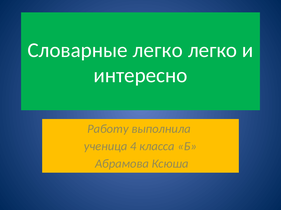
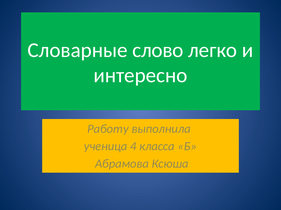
Словарные легко: легко -> слово
